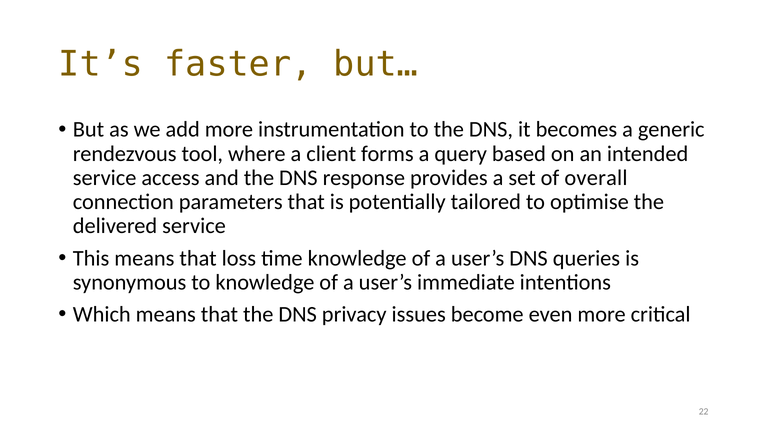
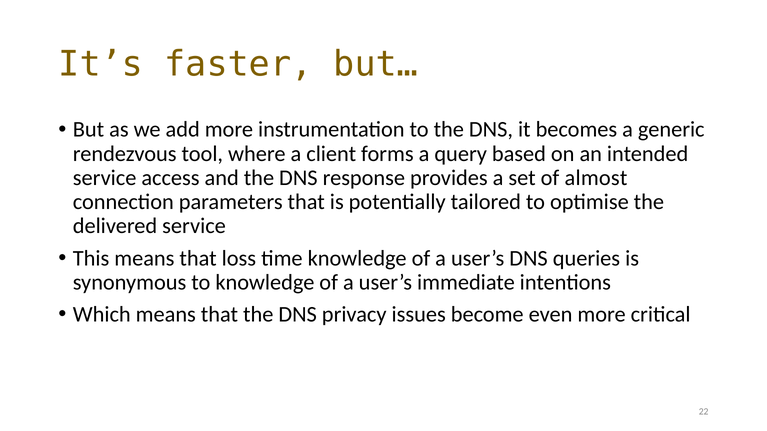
overall: overall -> almost
